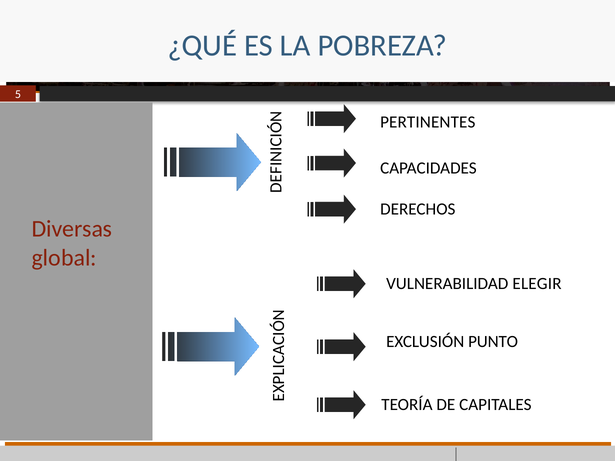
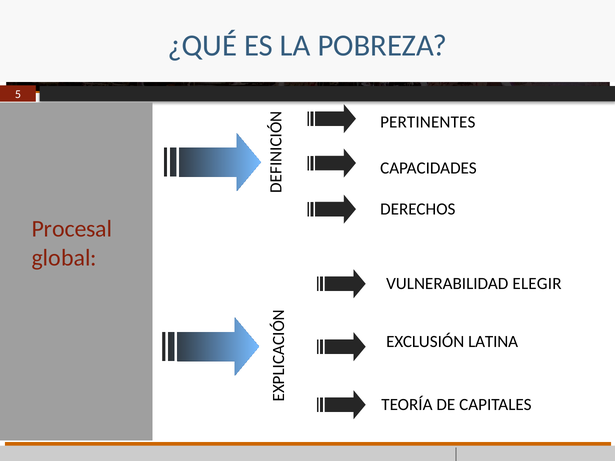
Diversas: Diversas -> Procesal
PUNTO: PUNTO -> LATINA
